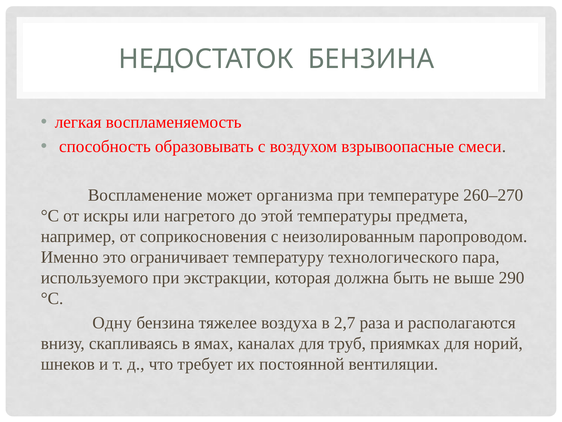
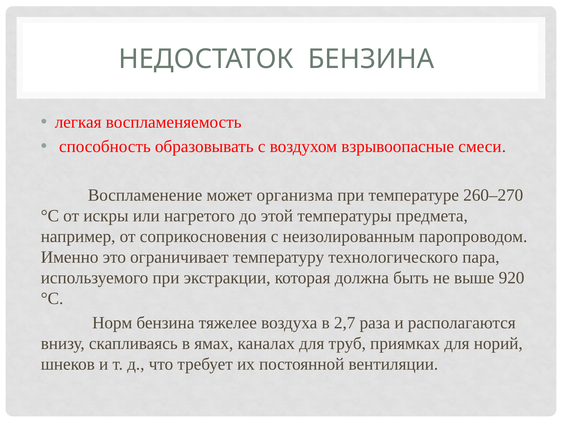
290: 290 -> 920
Одну: Одну -> Норм
